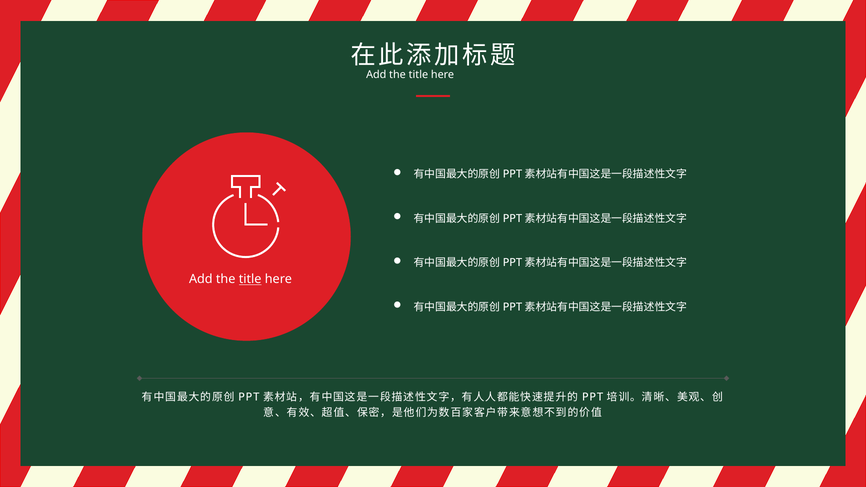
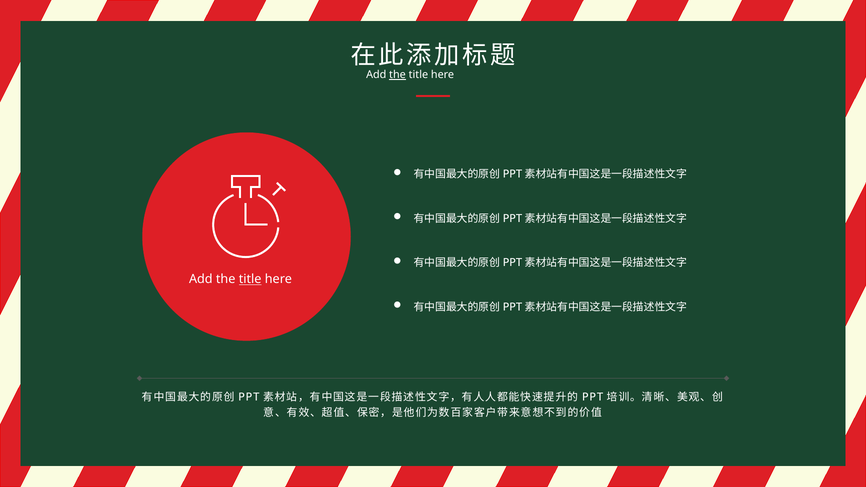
the at (397, 75) underline: none -> present
